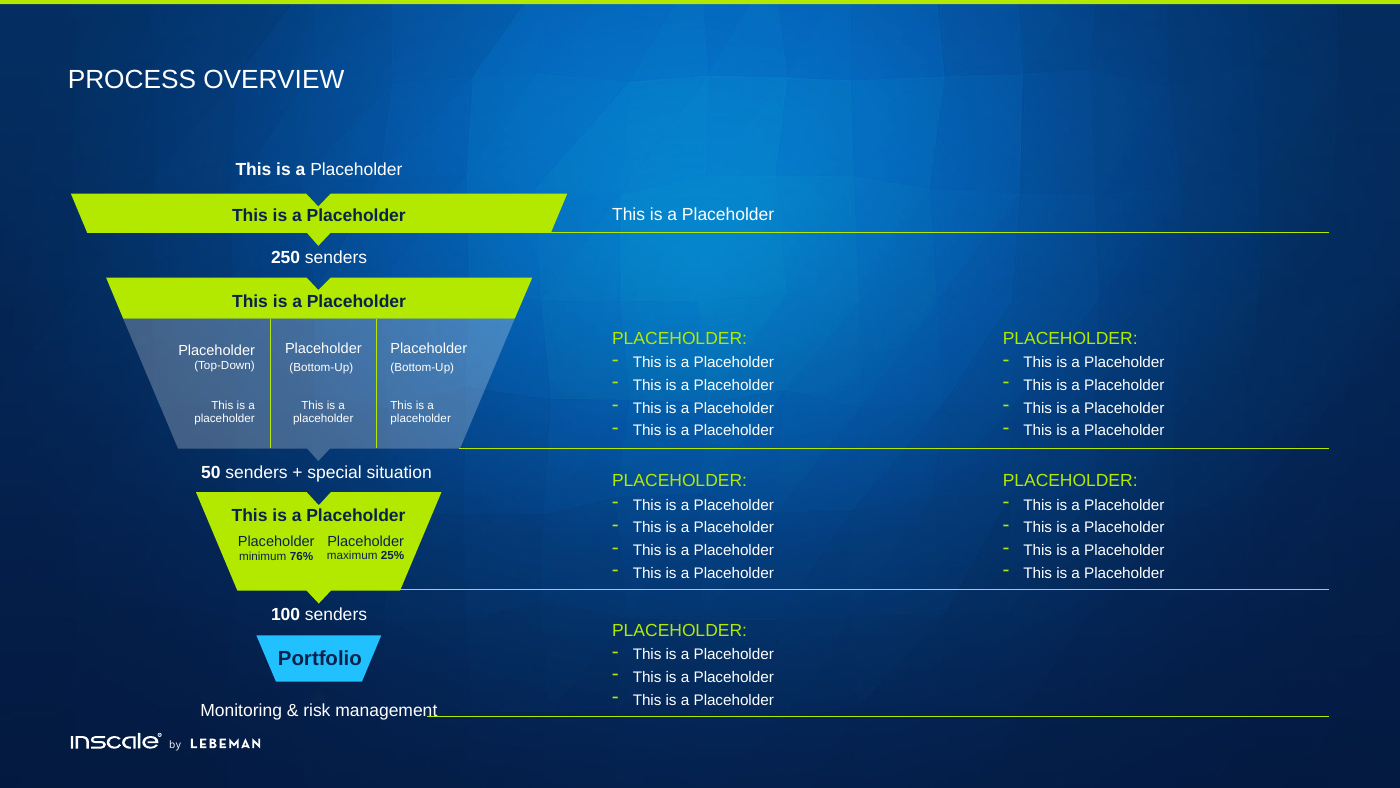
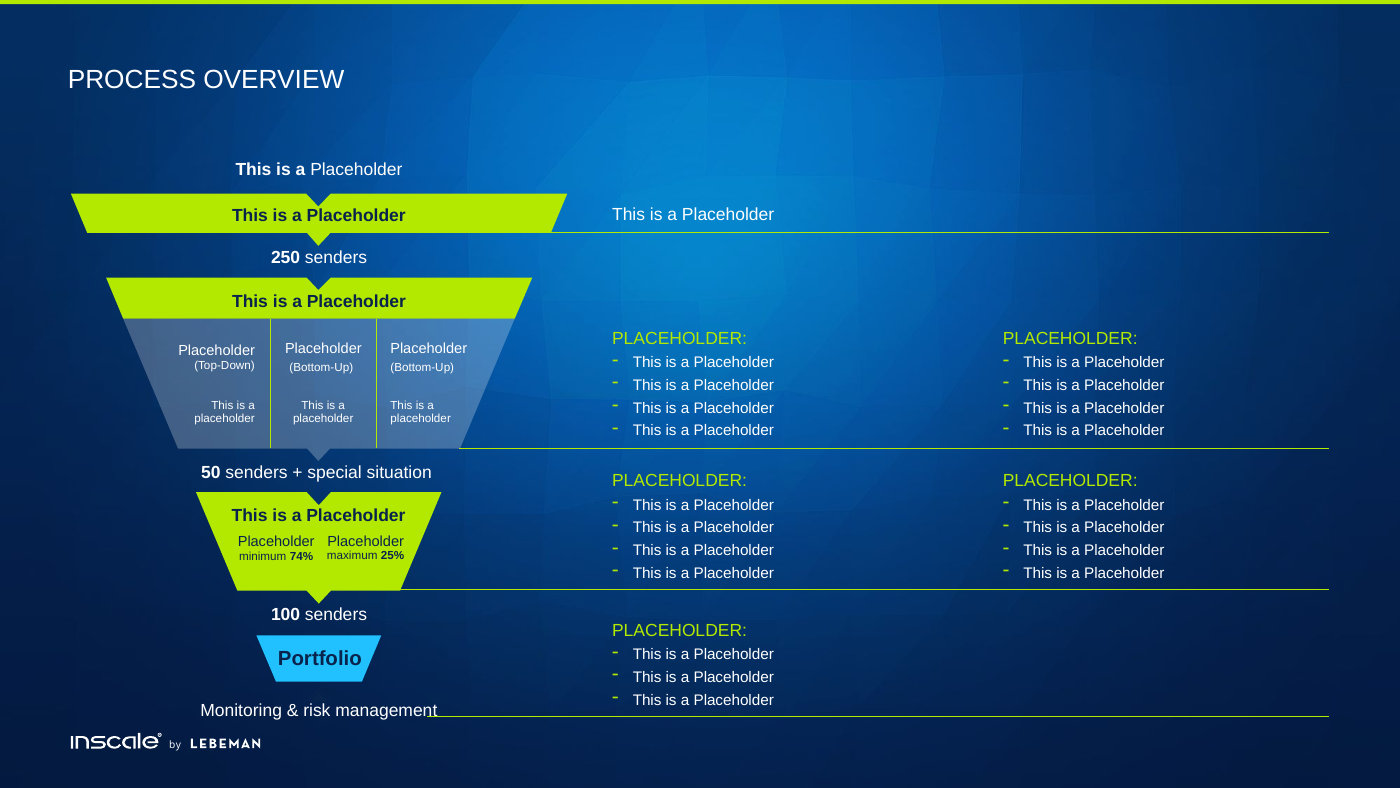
76%: 76% -> 74%
